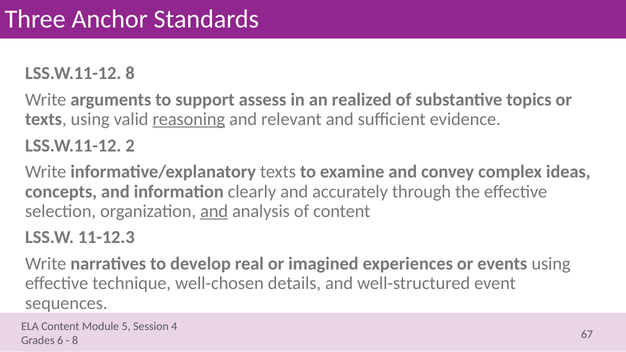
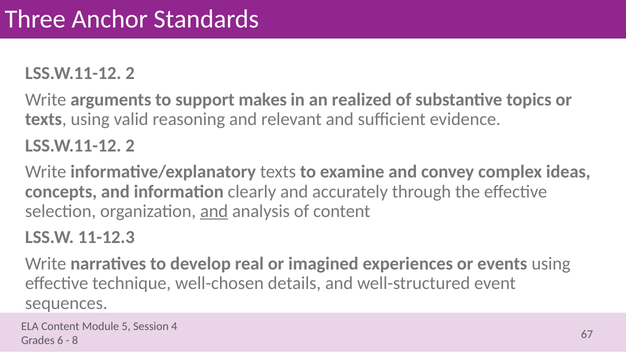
8 at (130, 73): 8 -> 2
assess: assess -> makes
reasoning underline: present -> none
